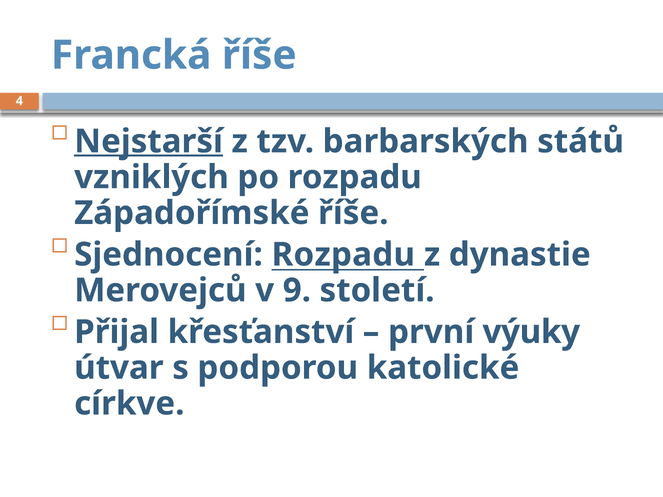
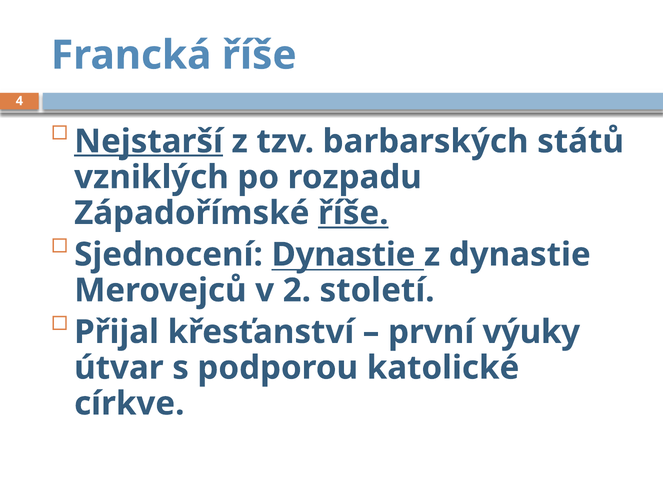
říše at (353, 213) underline: none -> present
Sjednocení Rozpadu: Rozpadu -> Dynastie
9: 9 -> 2
